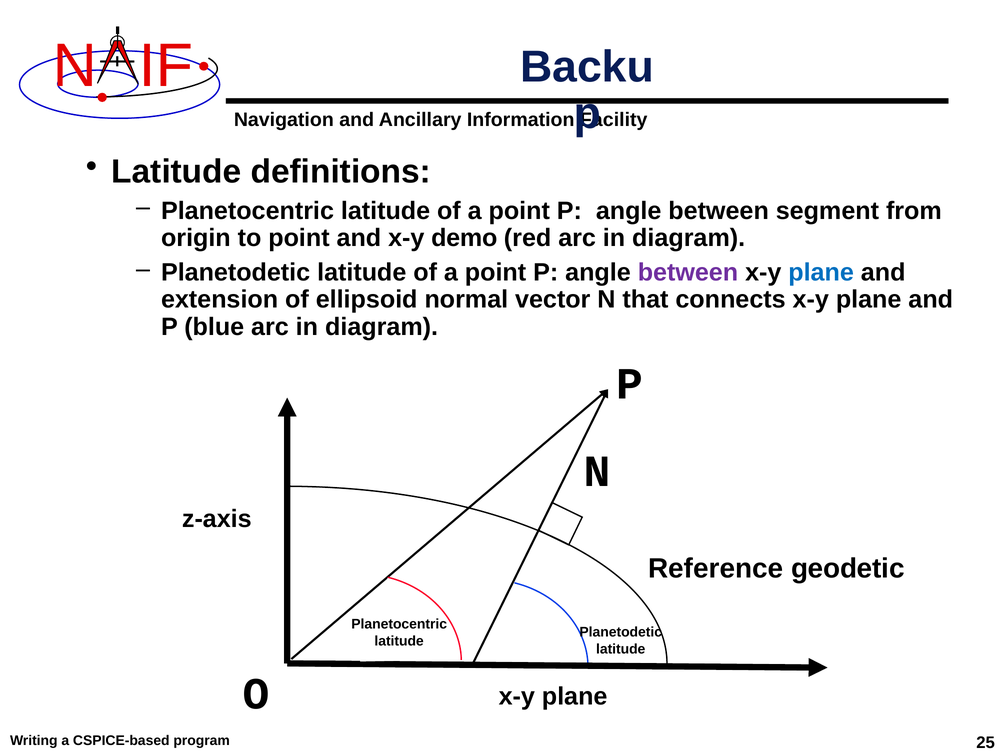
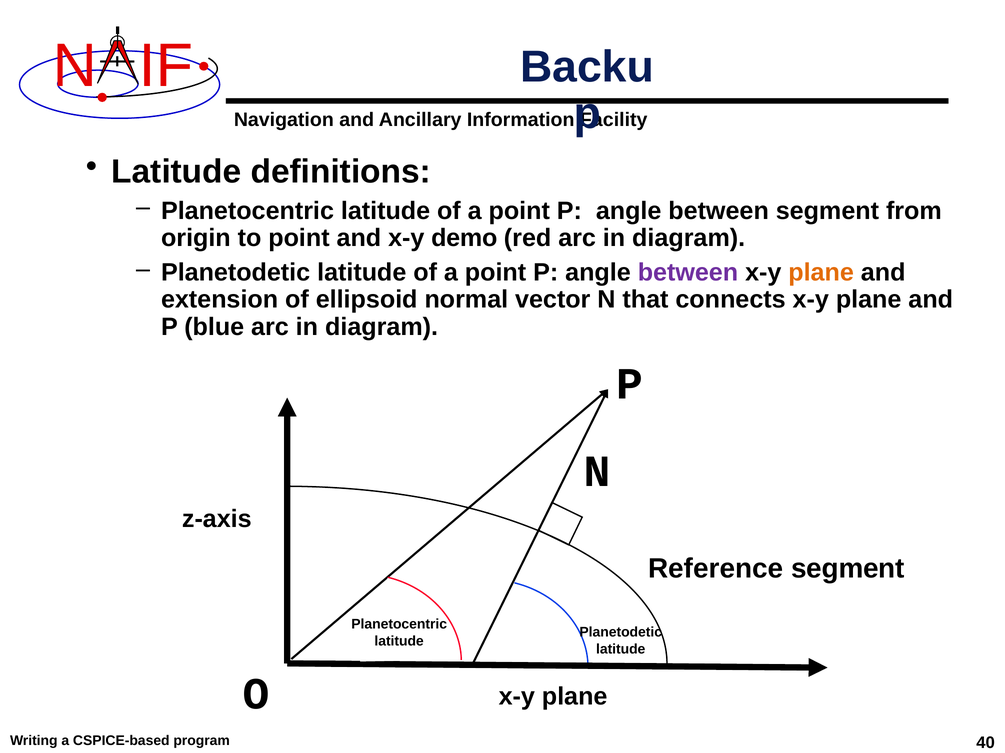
plane at (821, 273) colour: blue -> orange
Reference geodetic: geodetic -> segment
25: 25 -> 40
